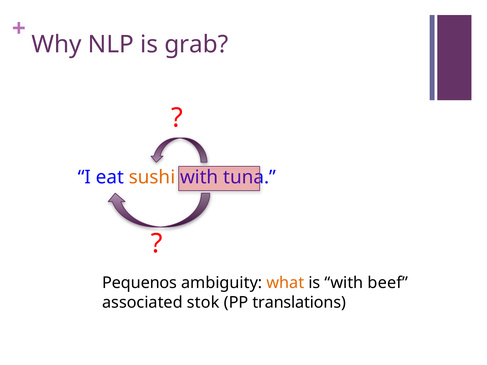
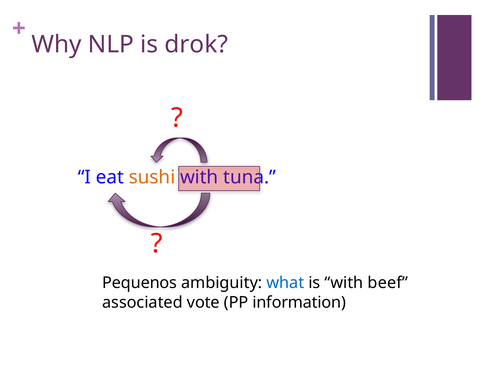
grab: grab -> drok
what colour: orange -> blue
stok: stok -> vote
translations: translations -> information
